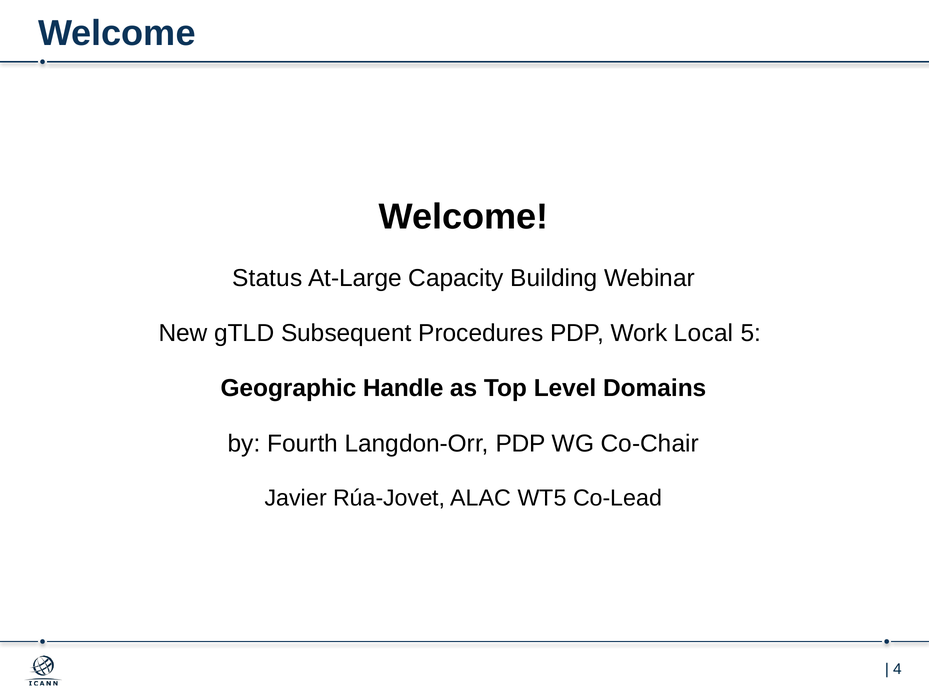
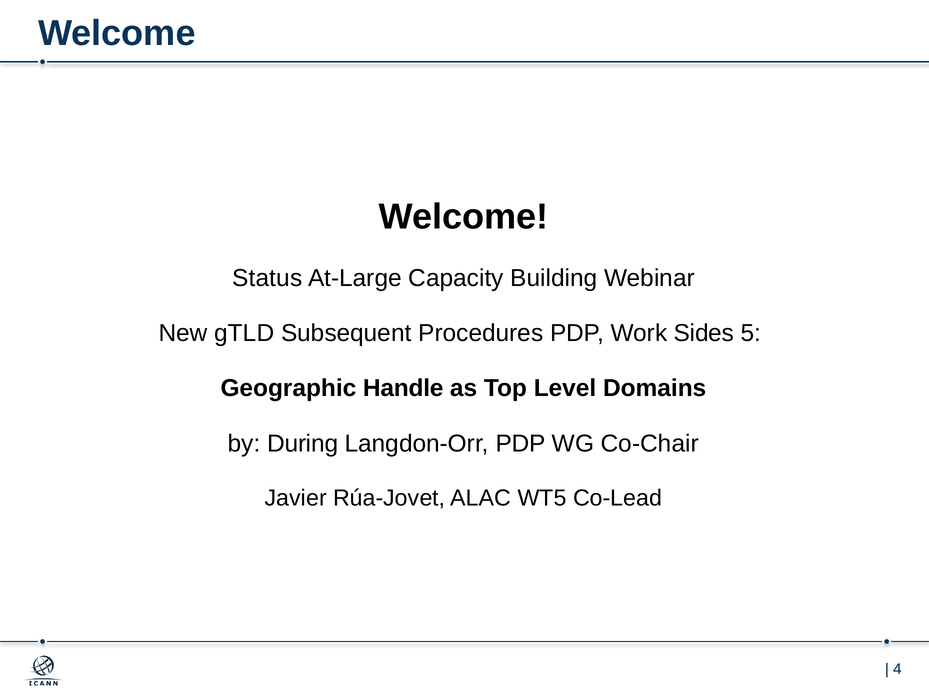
Local: Local -> Sides
Fourth: Fourth -> During
